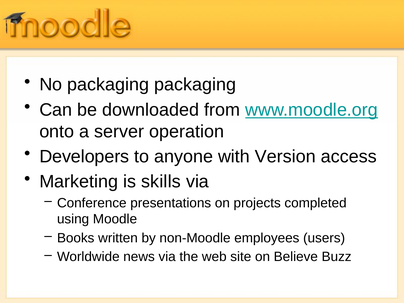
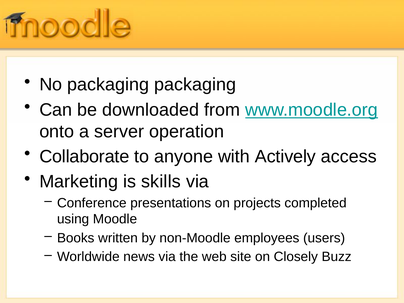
Developers: Developers -> Collaborate
Version: Version -> Actively
Believe: Believe -> Closely
